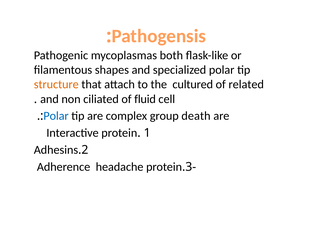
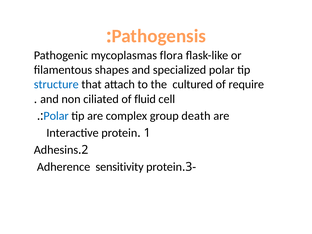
both: both -> flora
structure colour: orange -> blue
related: related -> require
headache: headache -> sensitivity
